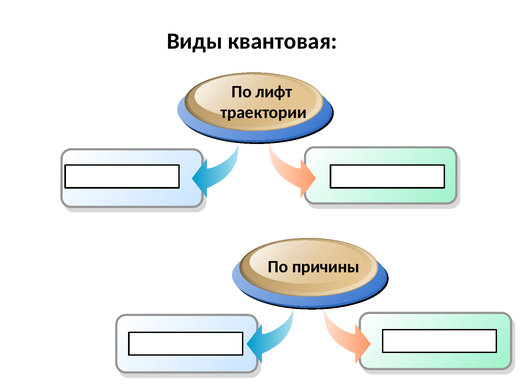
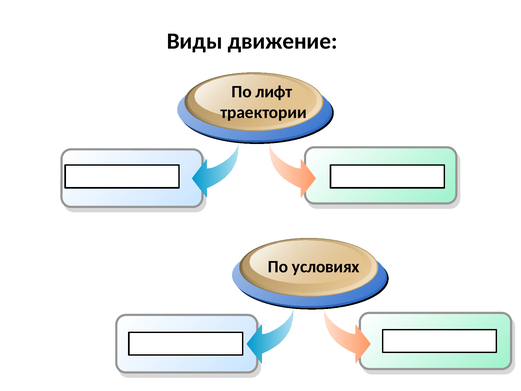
квантовая: квантовая -> движение
причины: причины -> условиях
